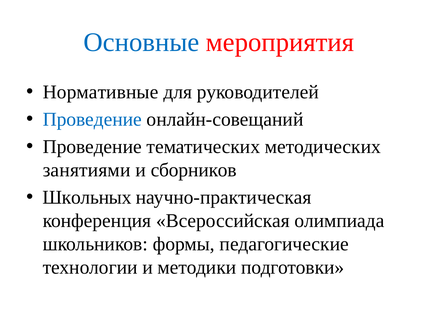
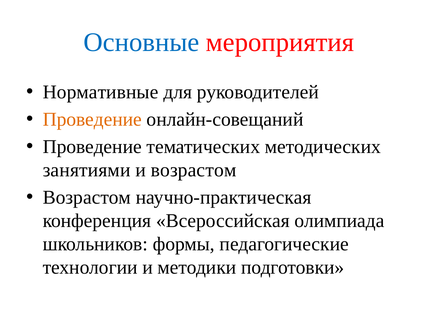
Проведение at (92, 119) colour: blue -> orange
и сборников: сборников -> возрастом
Школьных at (87, 197): Школьных -> Возрастом
